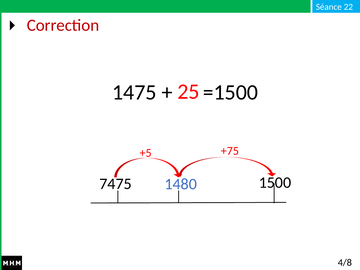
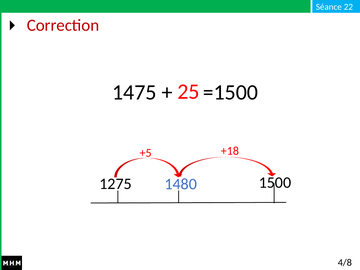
+75: +75 -> +18
7475: 7475 -> 1275
